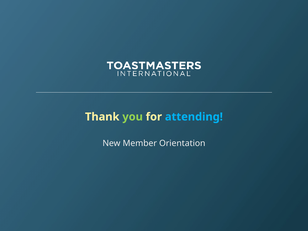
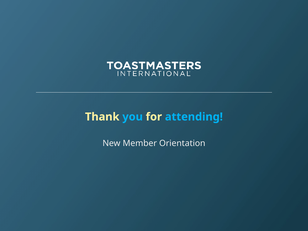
you colour: light green -> light blue
